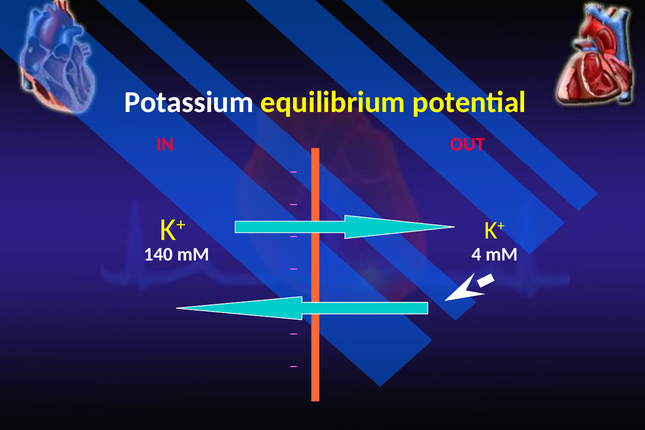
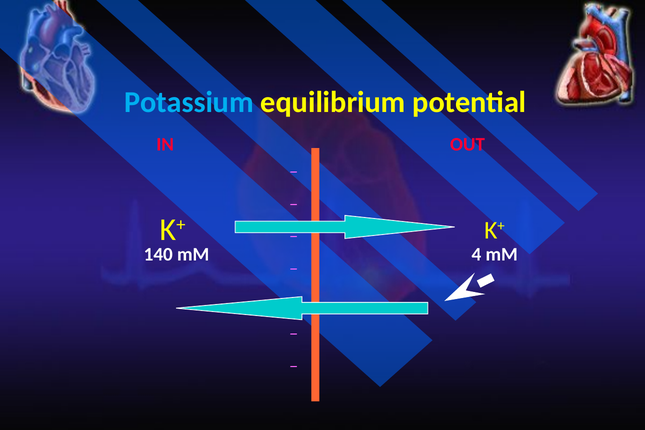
Potassium colour: white -> light blue
